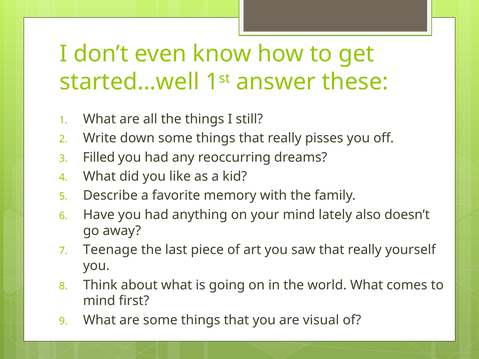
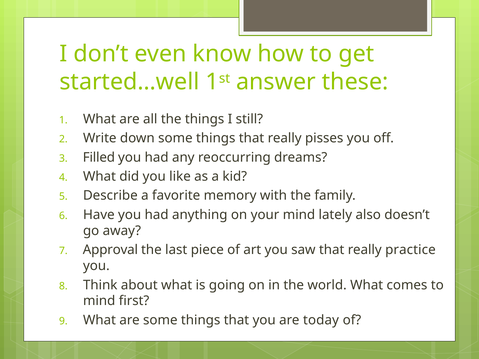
Teenage: Teenage -> Approval
yourself: yourself -> practice
visual: visual -> today
